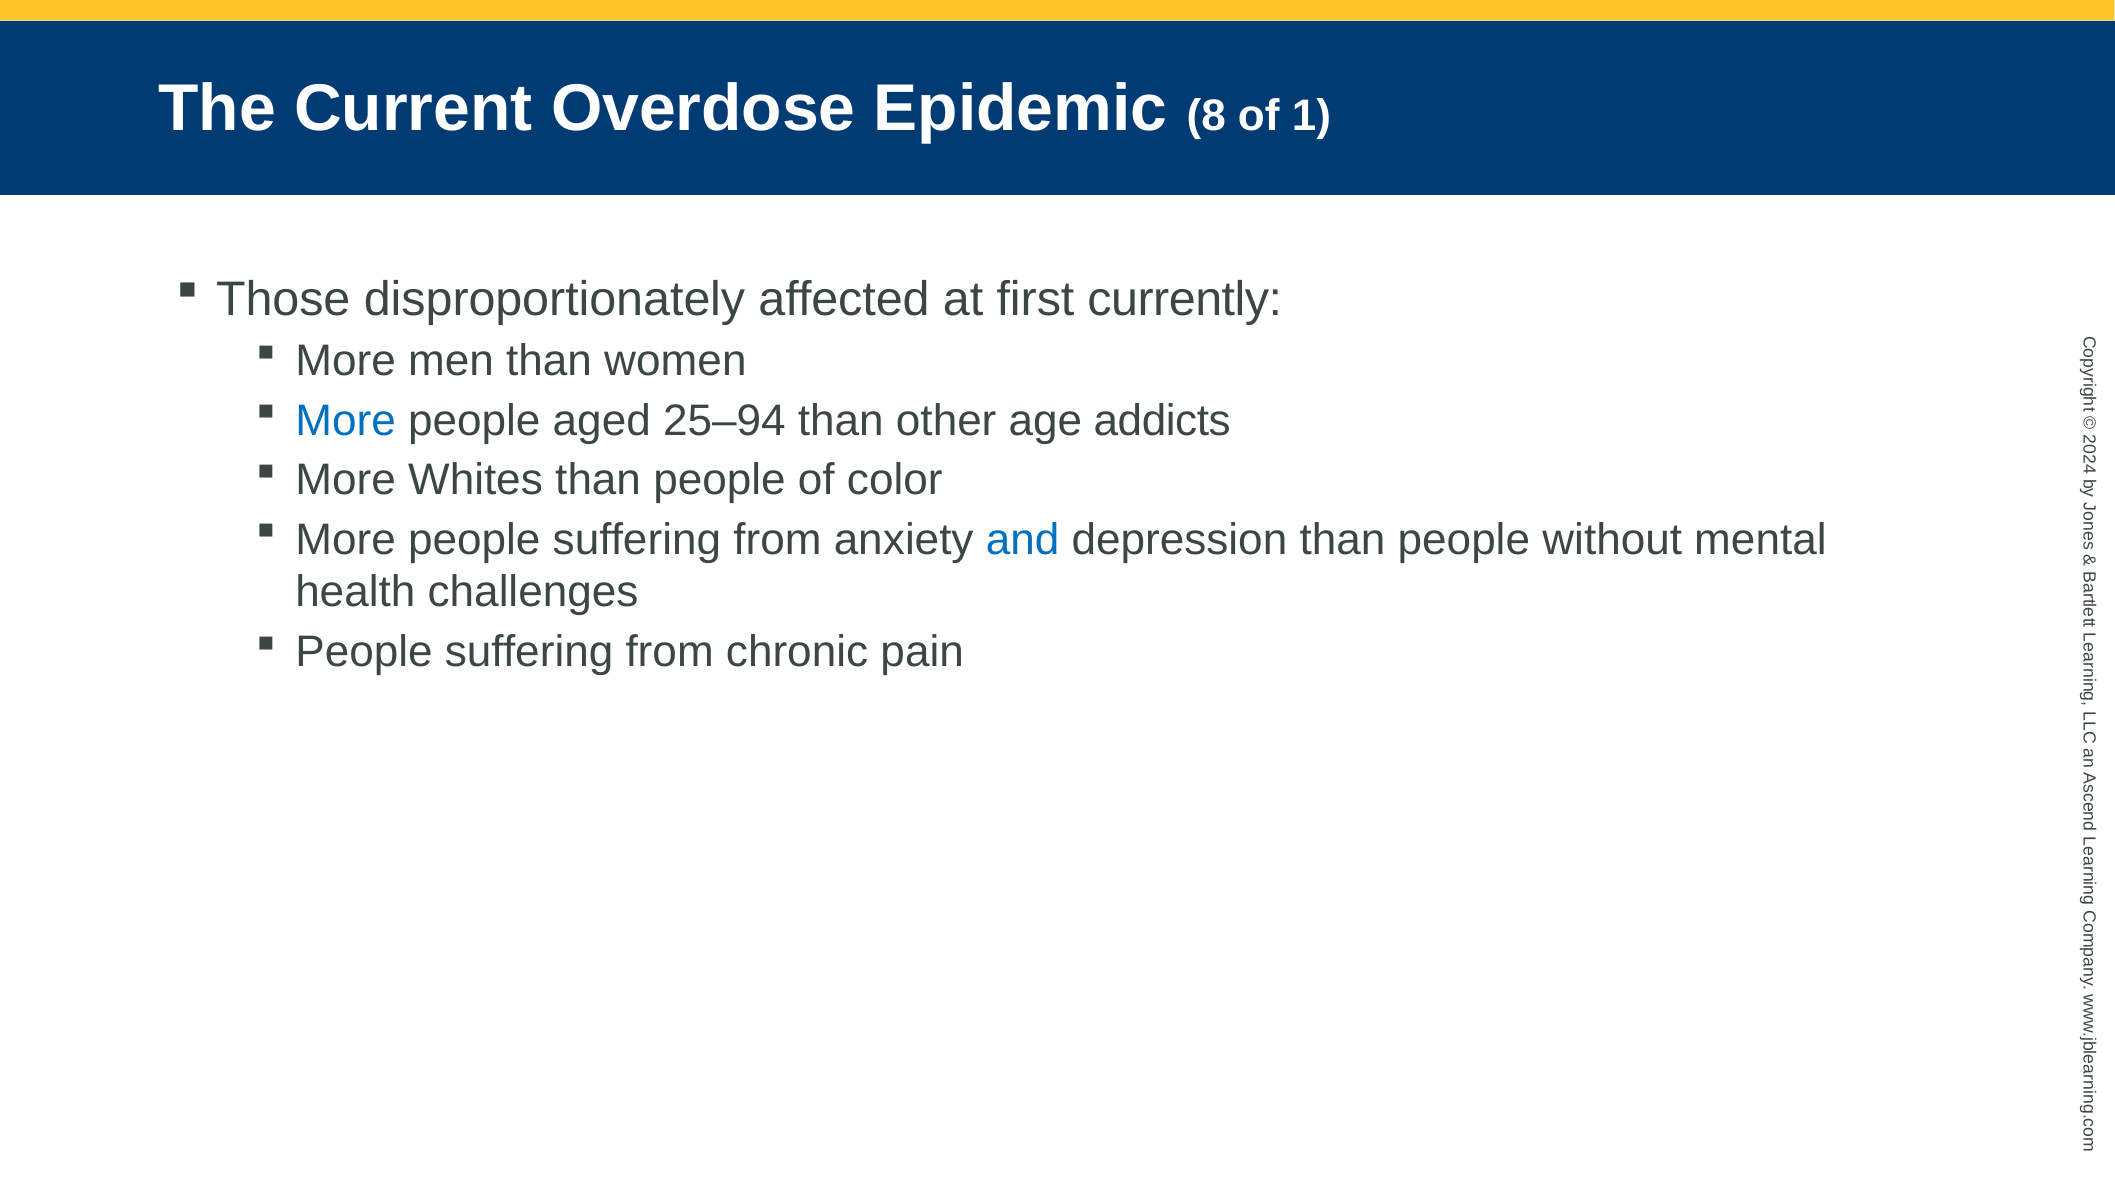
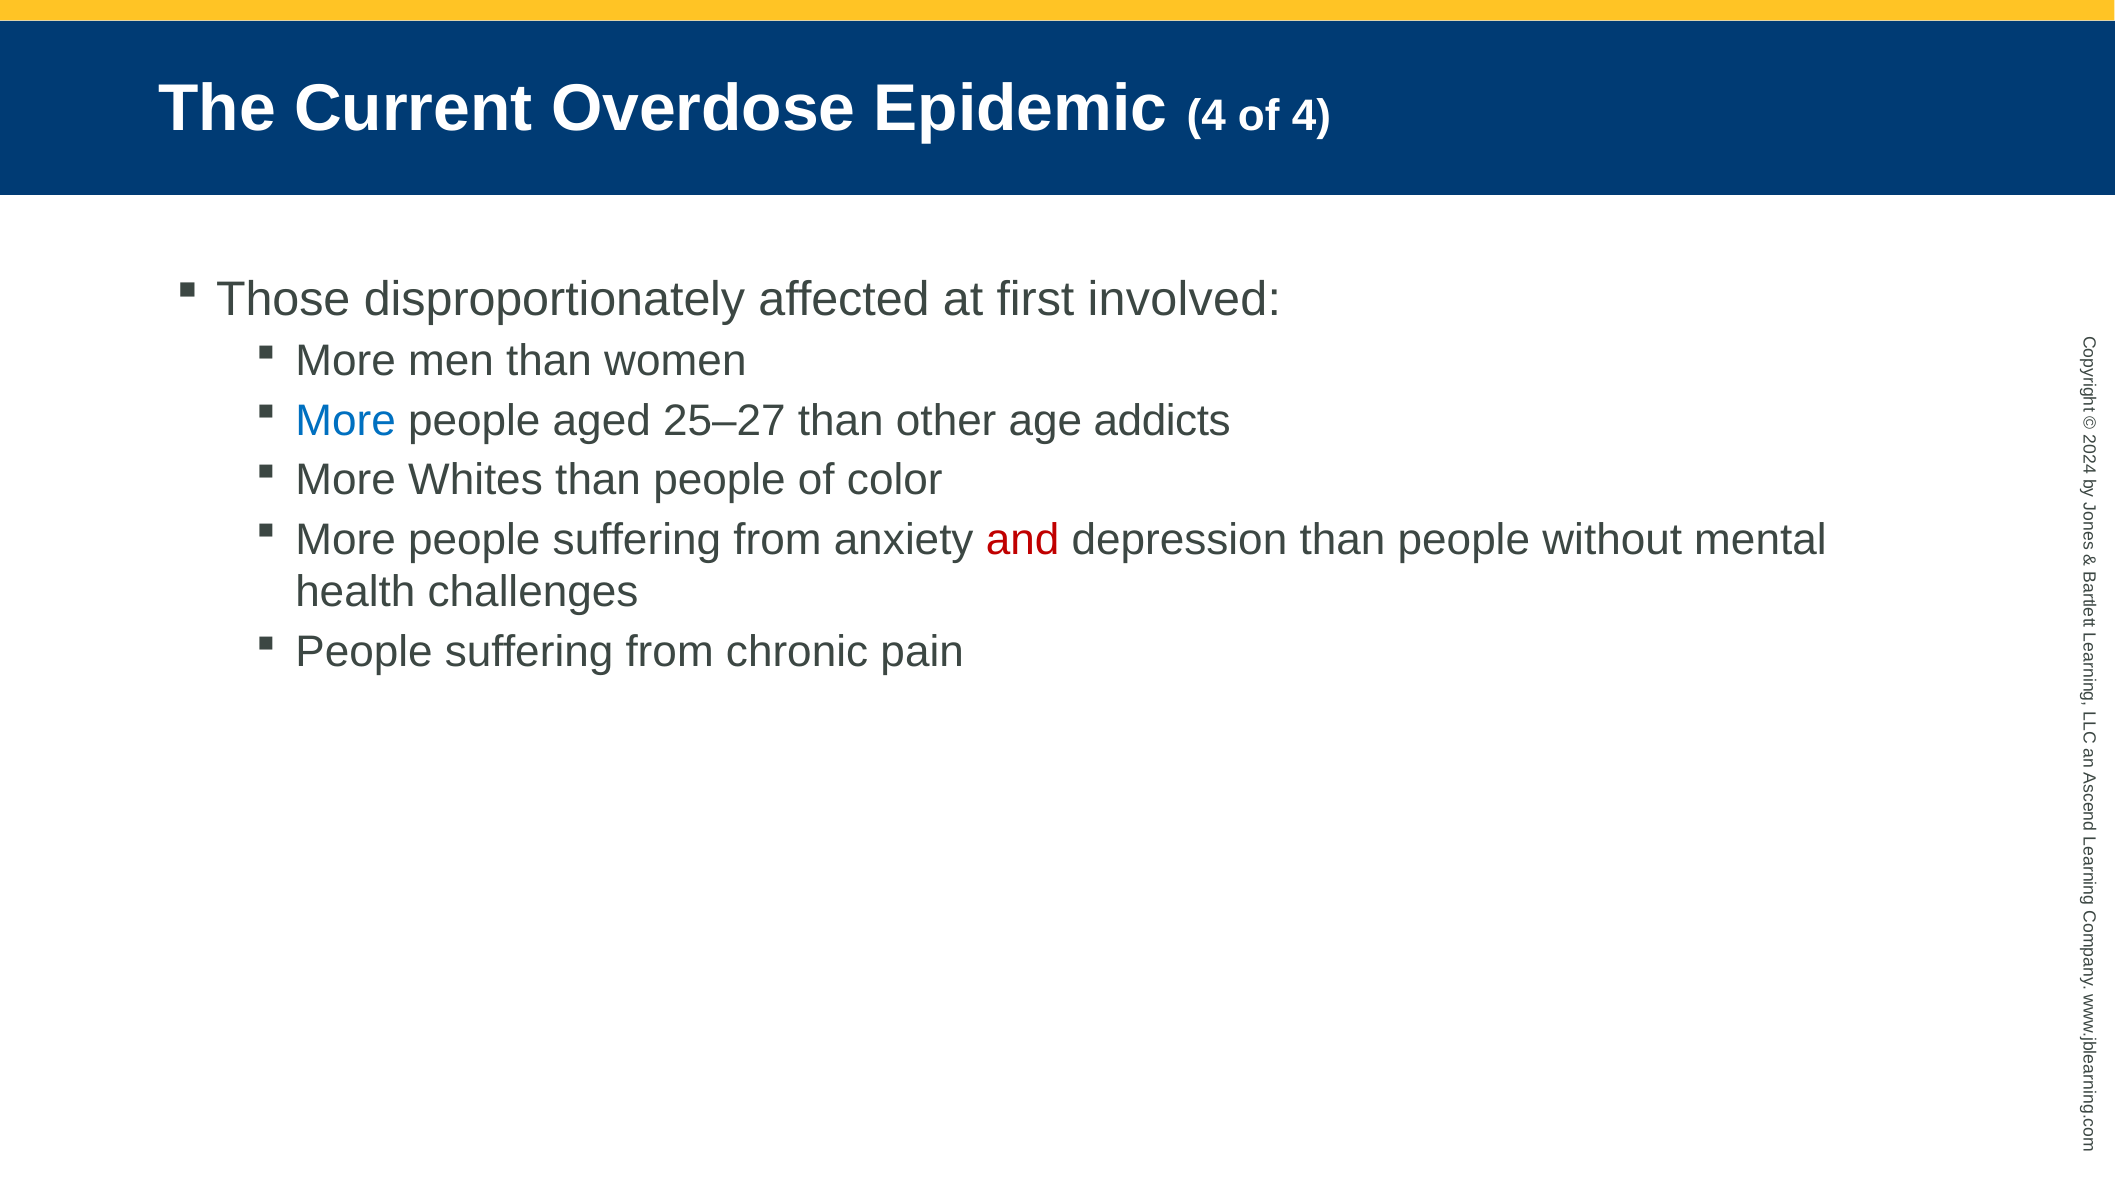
Epidemic 8: 8 -> 4
of 1: 1 -> 4
currently: currently -> involved
25–94: 25–94 -> 25–27
and colour: blue -> red
